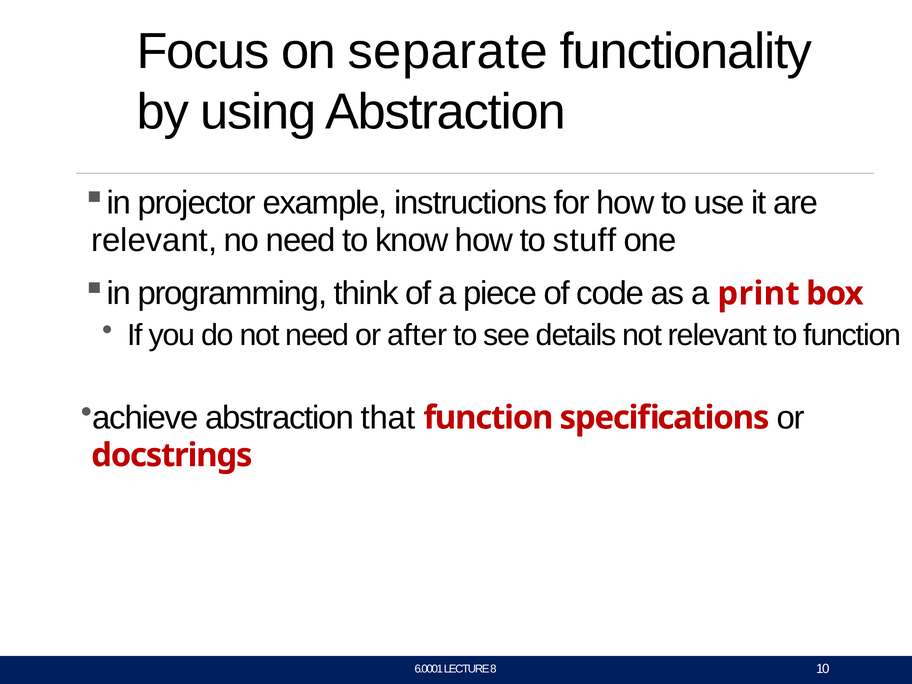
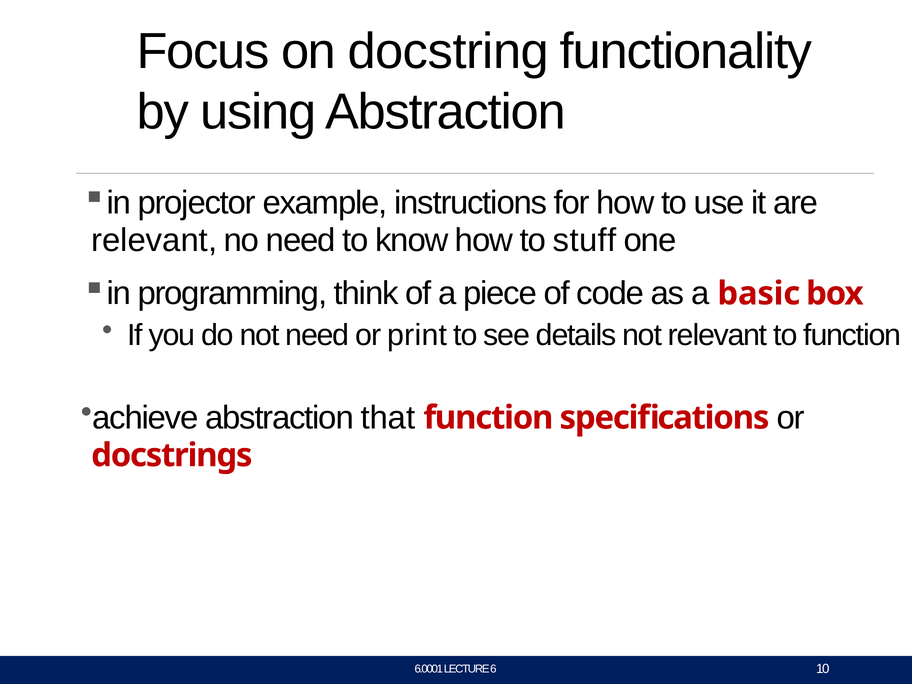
separate: separate -> docstring
print: print -> basic
after: after -> print
8: 8 -> 6
